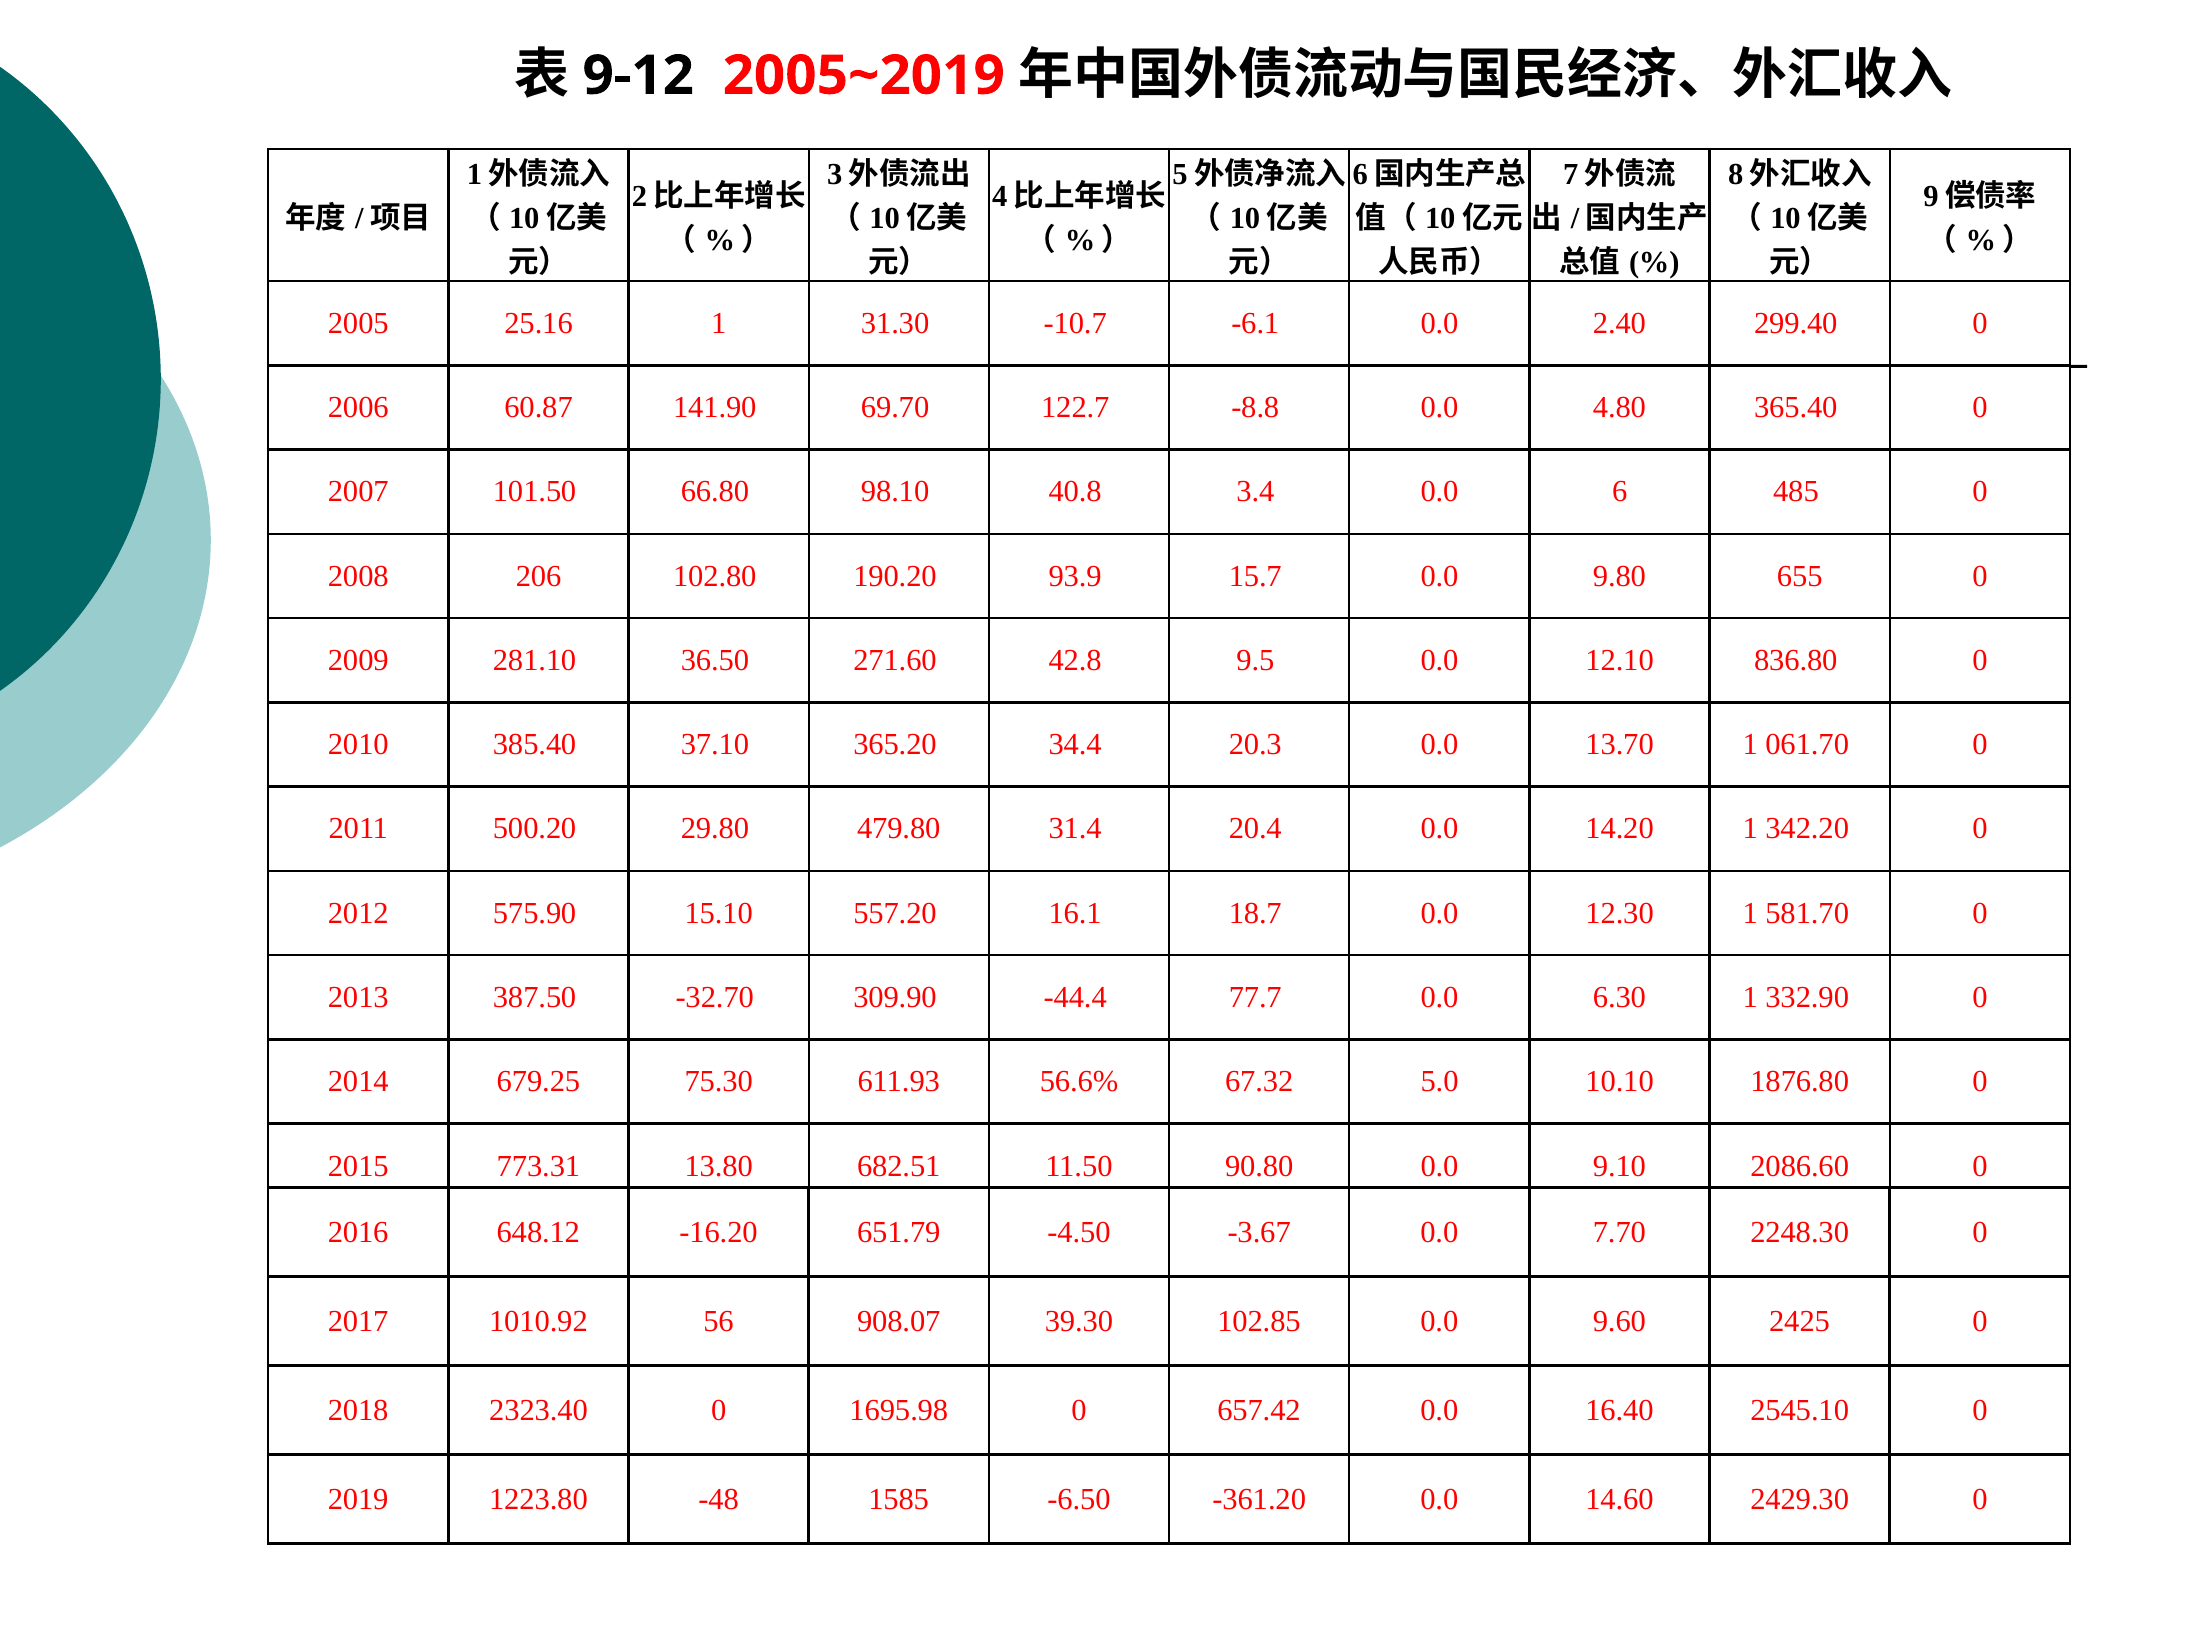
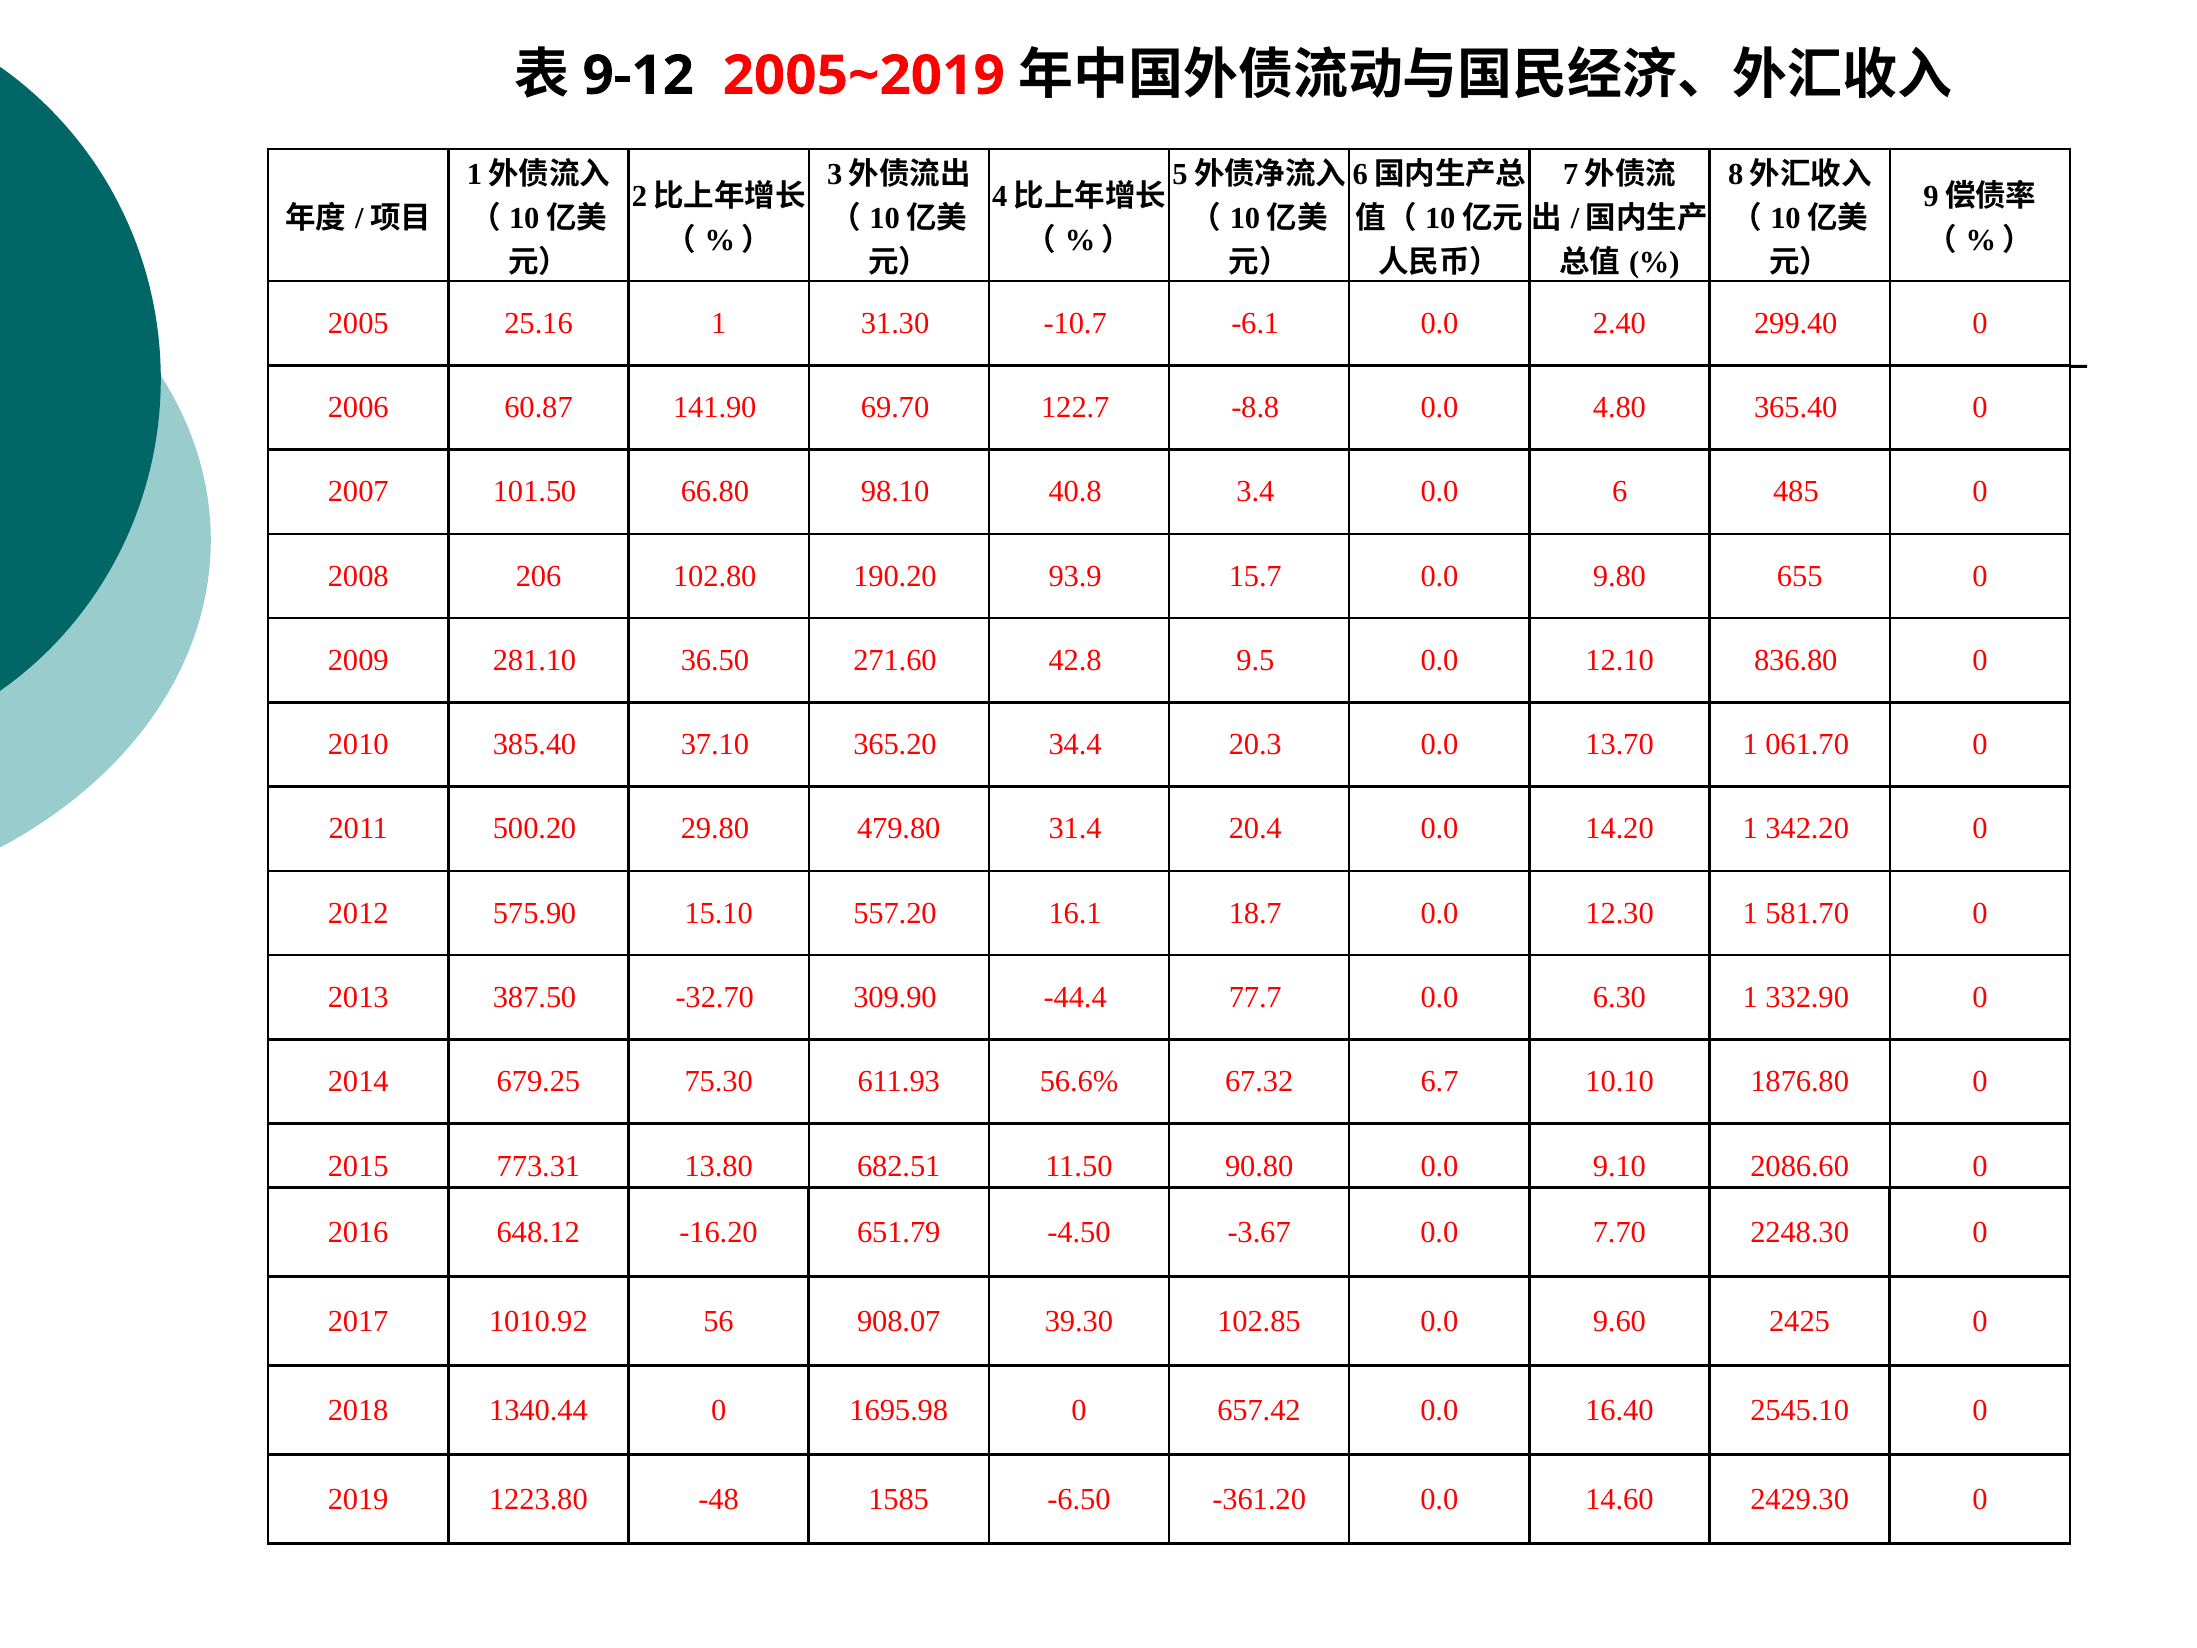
5.0: 5.0 -> 6.7
2323.40: 2323.40 -> 1340.44
